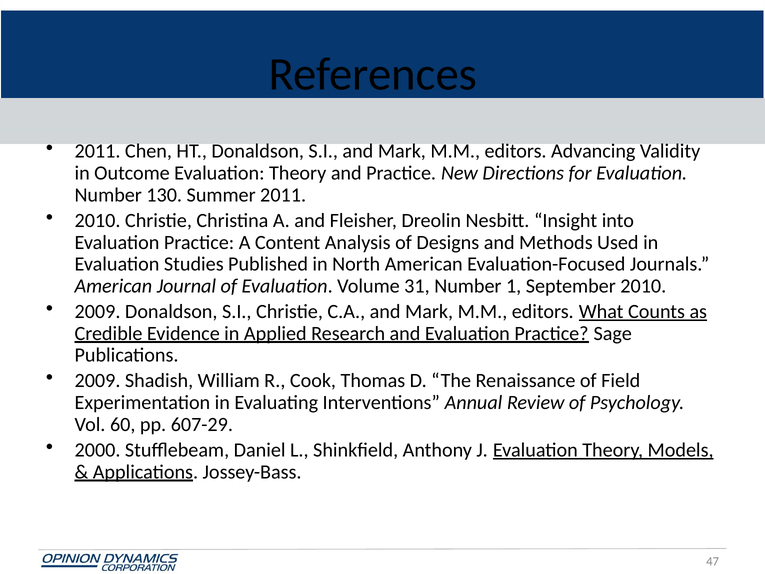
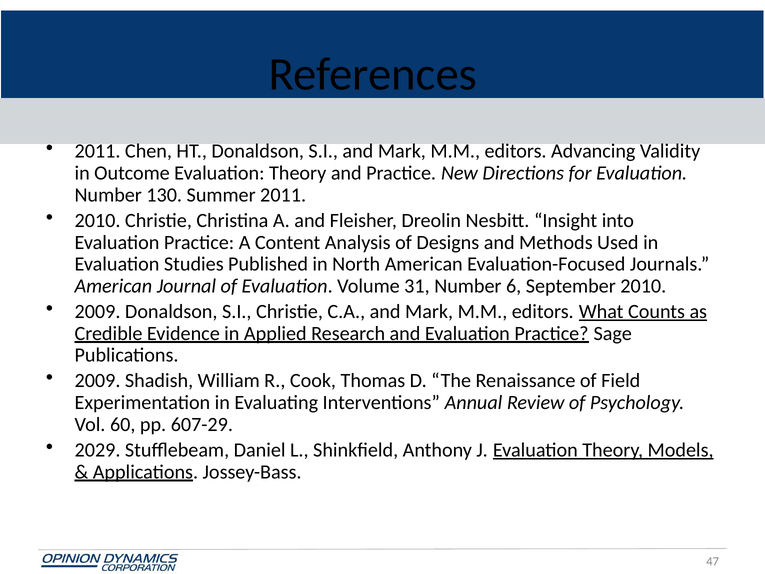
1: 1 -> 6
2000: 2000 -> 2029
